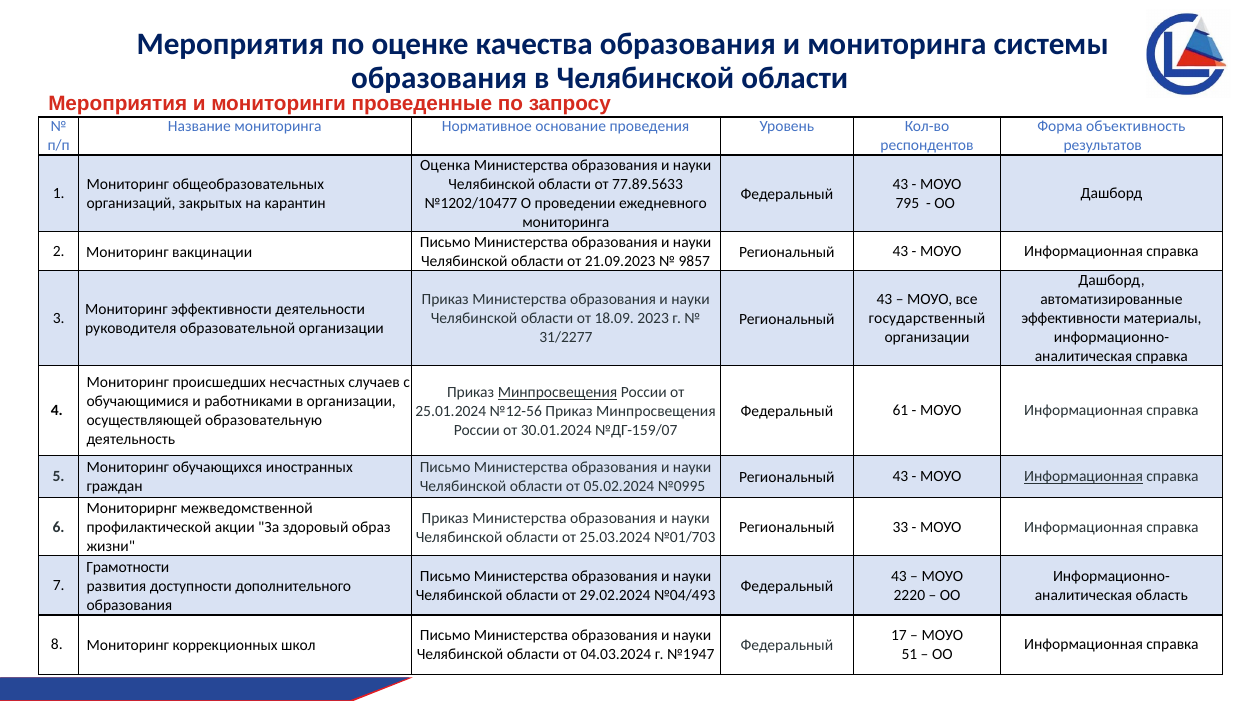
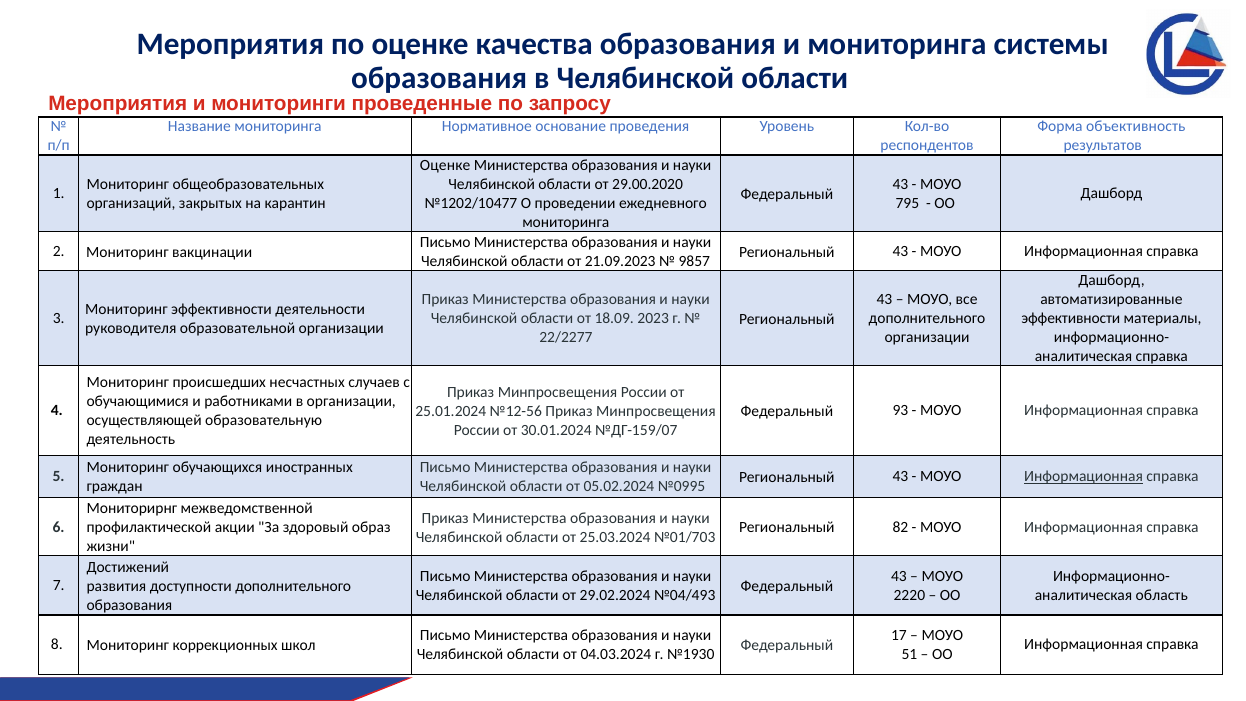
Оценка at (445, 166): Оценка -> Оценке
77.89.5633: 77.89.5633 -> 29.00.2020
государственный at (927, 318): государственный -> дополнительного
31/2277: 31/2277 -> 22/2277
Минпросвещения at (558, 392) underline: present -> none
61: 61 -> 93
33: 33 -> 82
Грамотности: Грамотности -> Достижений
№1947: №1947 -> №1930
